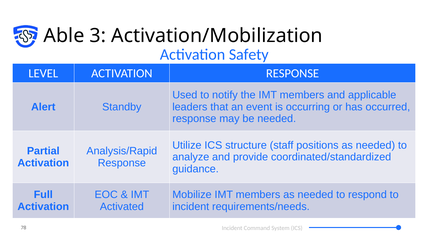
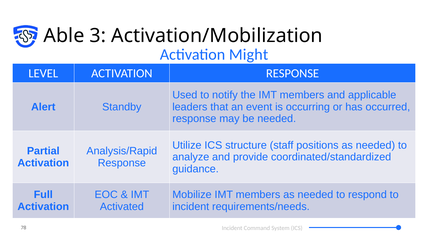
Safety: Safety -> Might
